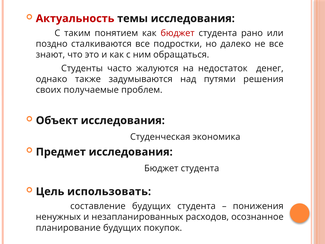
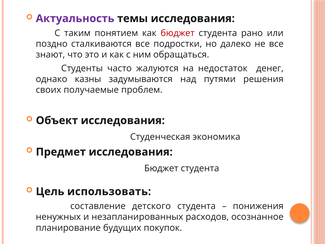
Актуальность colour: red -> purple
также: также -> казны
составление будущих: будущих -> детского
